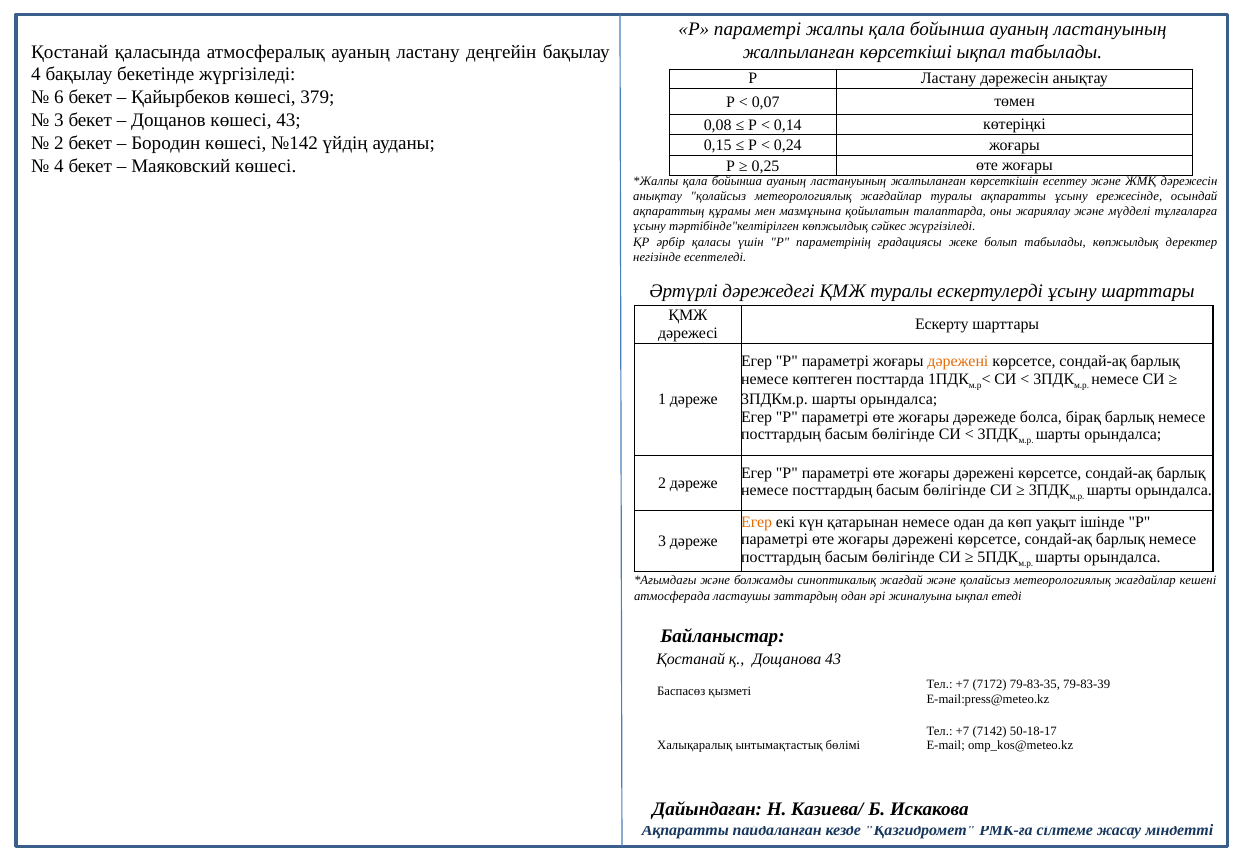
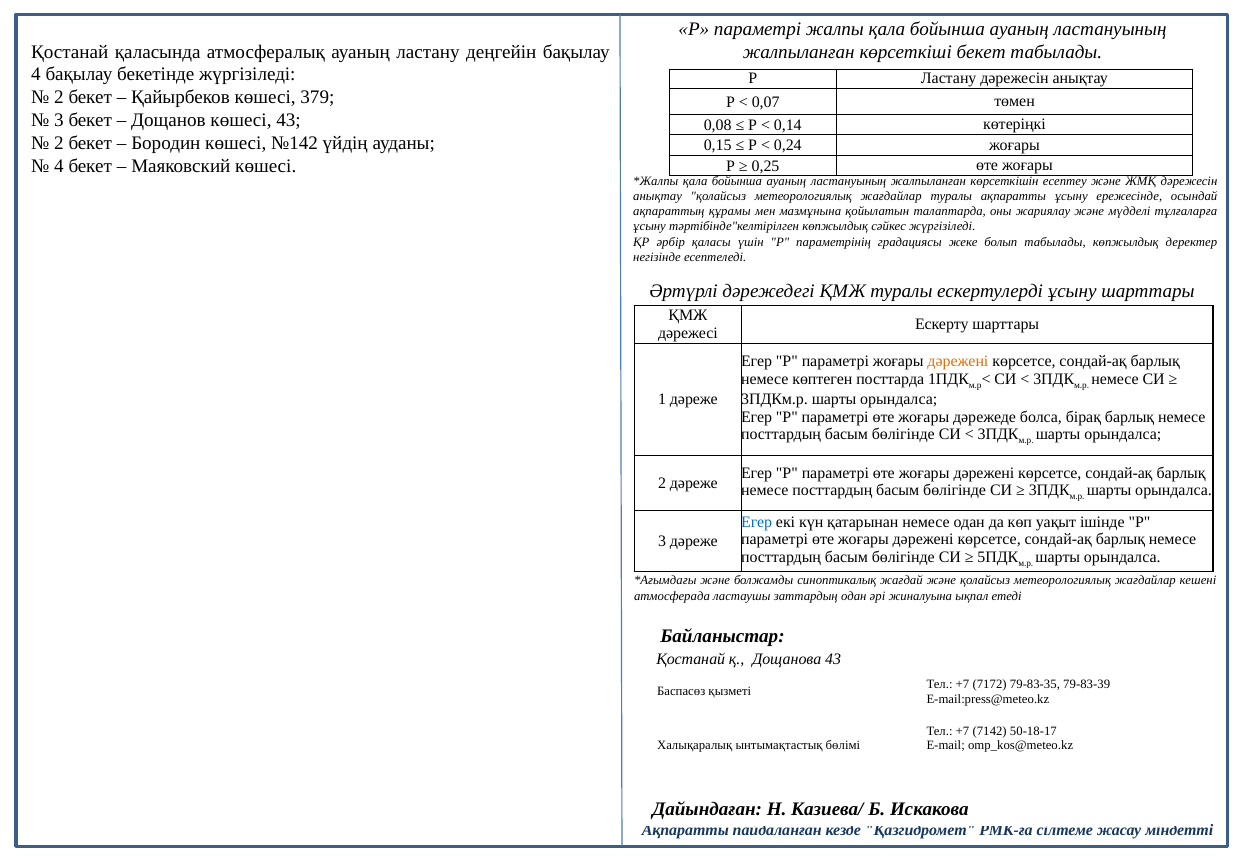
көрсеткіші ықпал: ықпал -> бекет
6 at (59, 98): 6 -> 2
Егер at (757, 522) colour: orange -> blue
